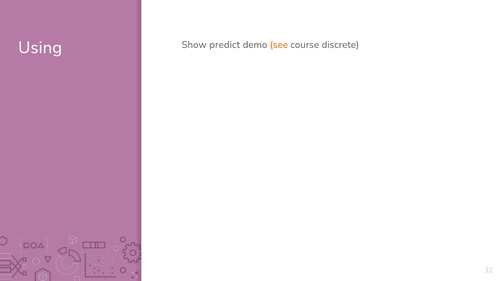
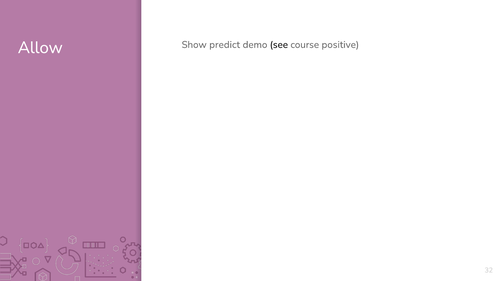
Using: Using -> Allow
see colour: orange -> black
discrete: discrete -> positive
